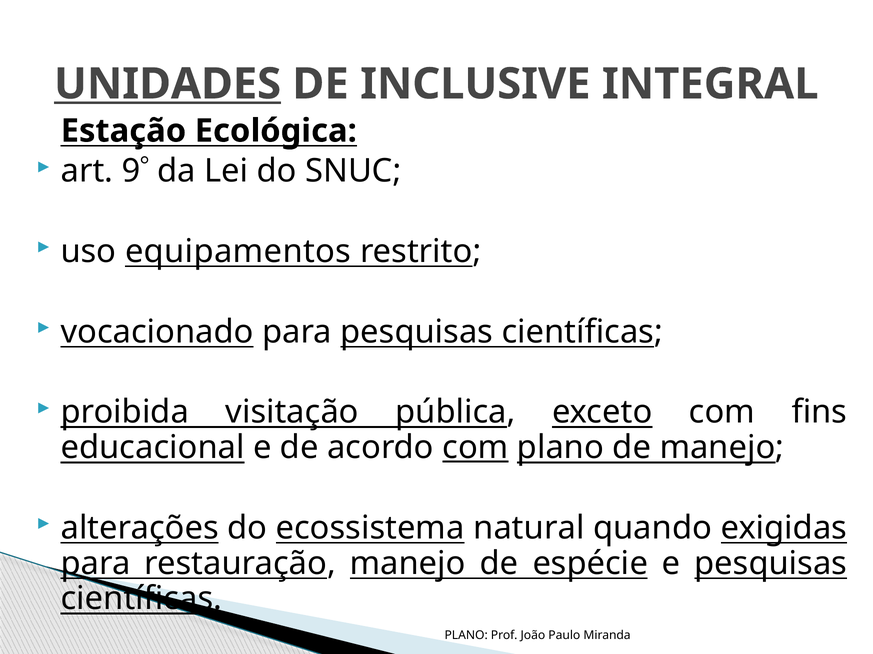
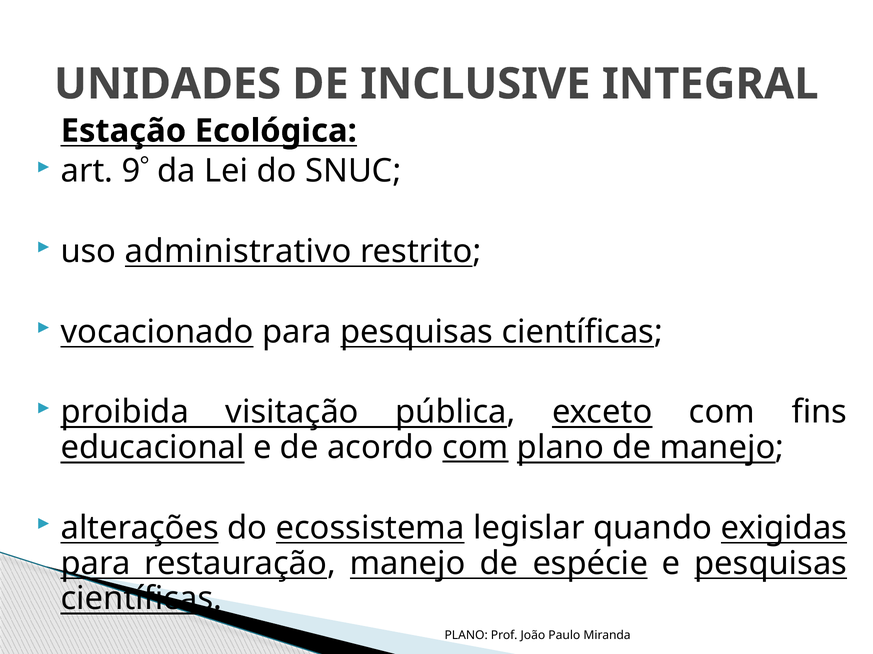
UNIDADES underline: present -> none
equipamentos: equipamentos -> administrativo
natural: natural -> legislar
